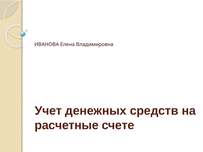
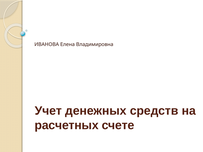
расчетные: расчетные -> расчетных
